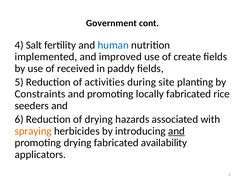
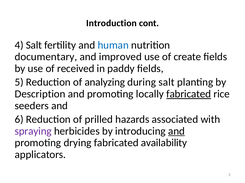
Government: Government -> Introduction
implemented: implemented -> documentary
activities: activities -> analyzing
during site: site -> salt
Constraints: Constraints -> Description
fabricated at (189, 94) underline: none -> present
of drying: drying -> prilled
spraying colour: orange -> purple
